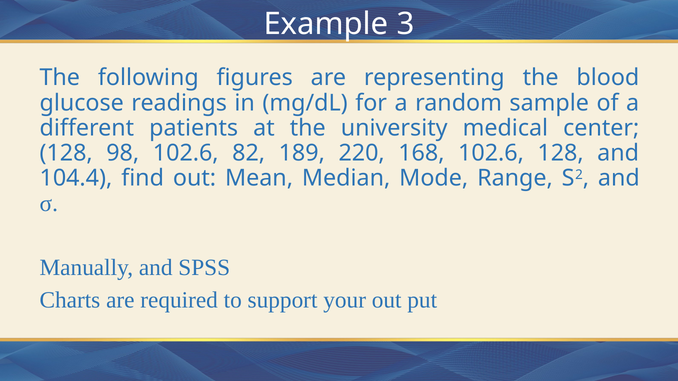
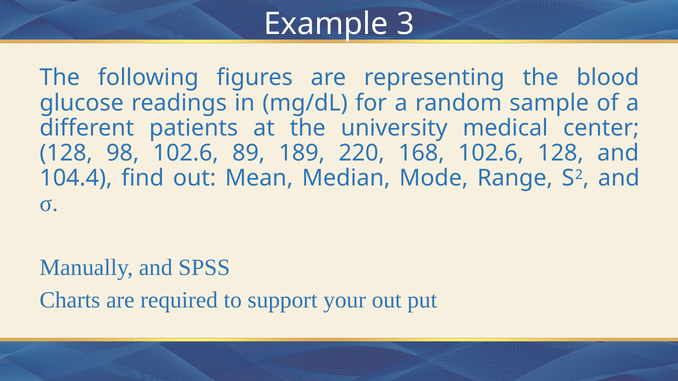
82: 82 -> 89
